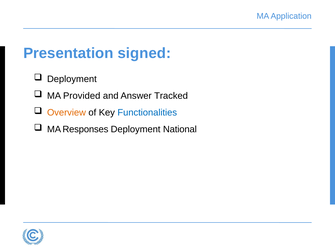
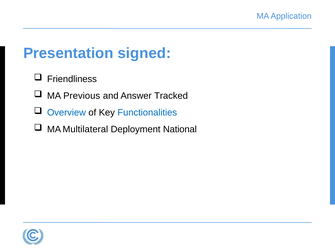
Deployment at (72, 79): Deployment -> Friendliness
Provided: Provided -> Previous
Overview colour: orange -> blue
Responses: Responses -> Multilateral
